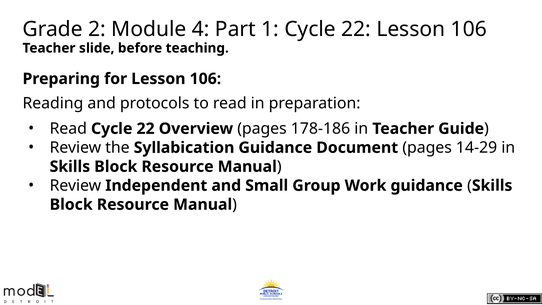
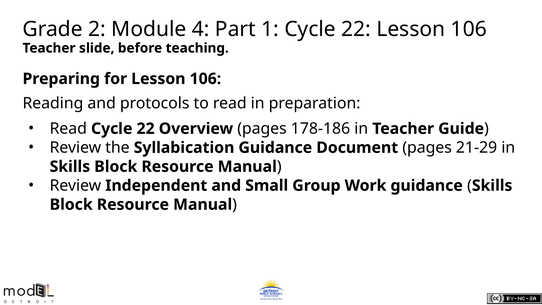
14-29: 14-29 -> 21-29
